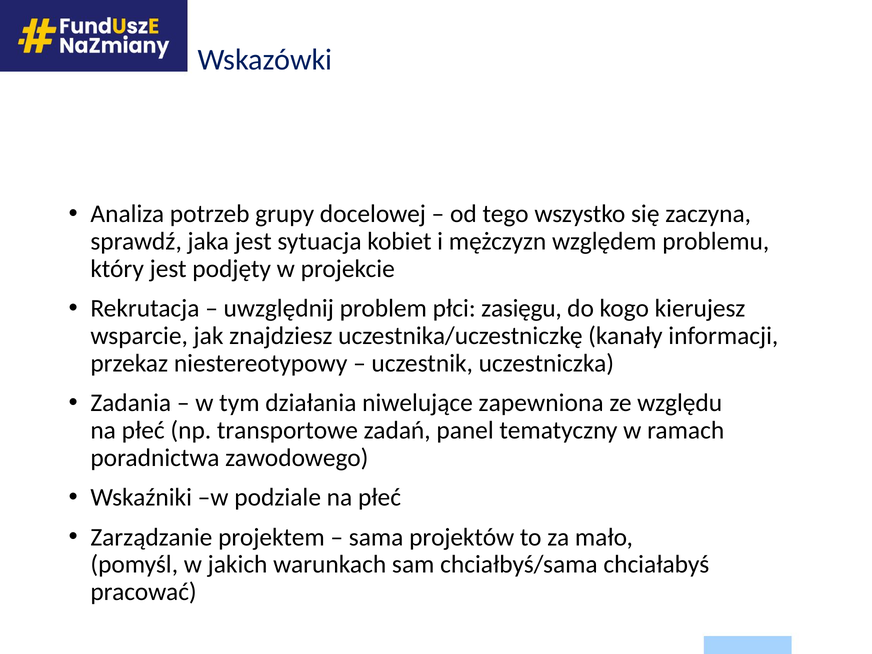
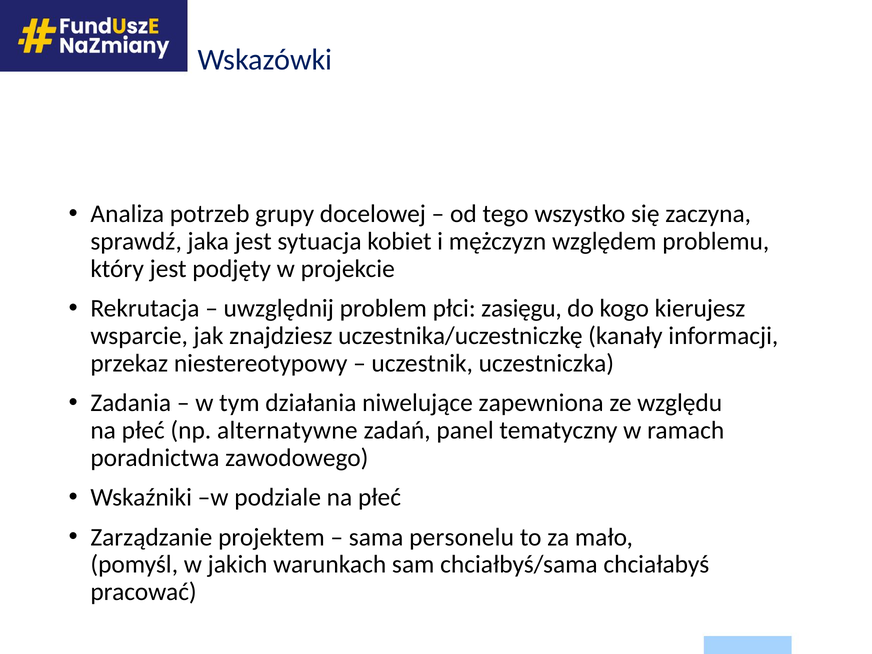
transportowe: transportowe -> alternatywne
projektów: projektów -> personelu
